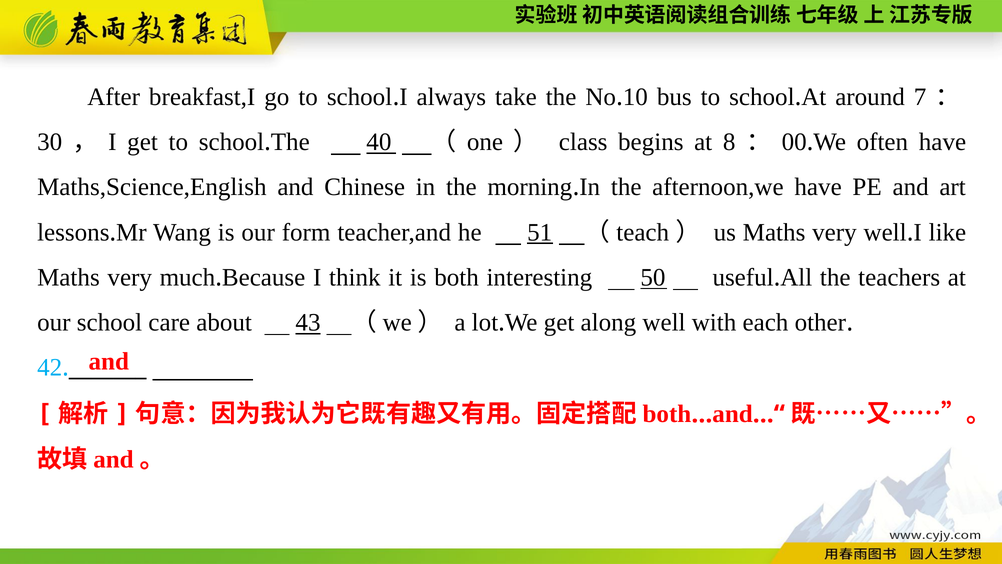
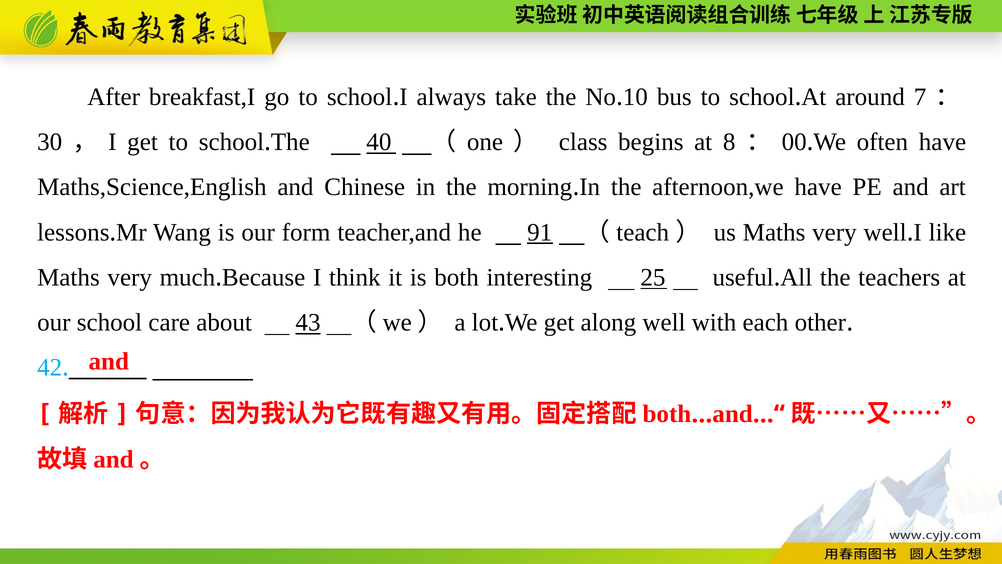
51: 51 -> 91
50: 50 -> 25
